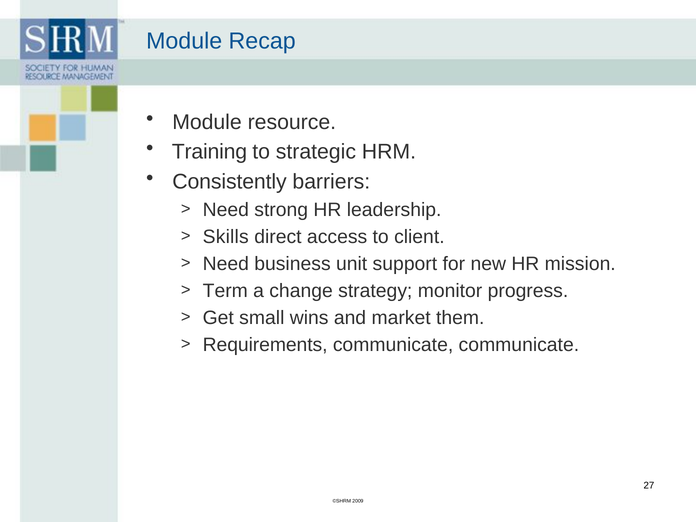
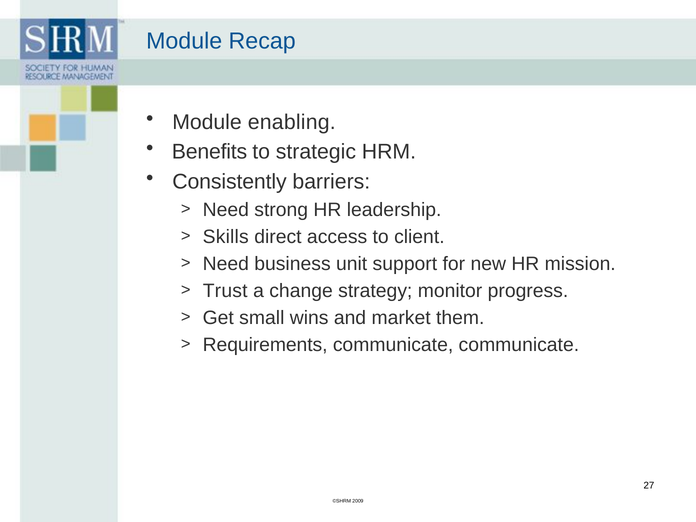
resource: resource -> enabling
Training: Training -> Benefits
Term: Term -> Trust
